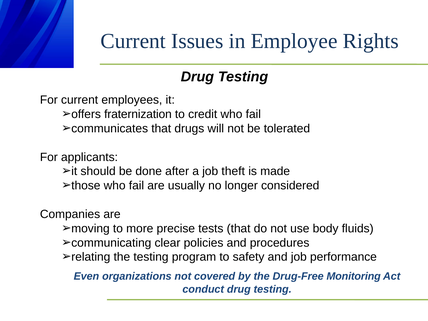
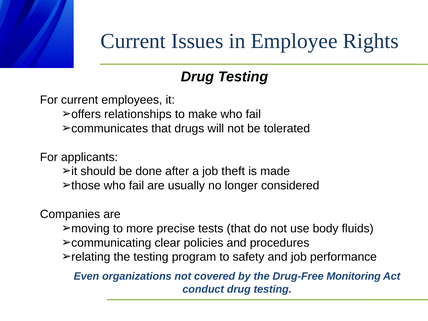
fraternization: fraternization -> relationships
credit: credit -> make
